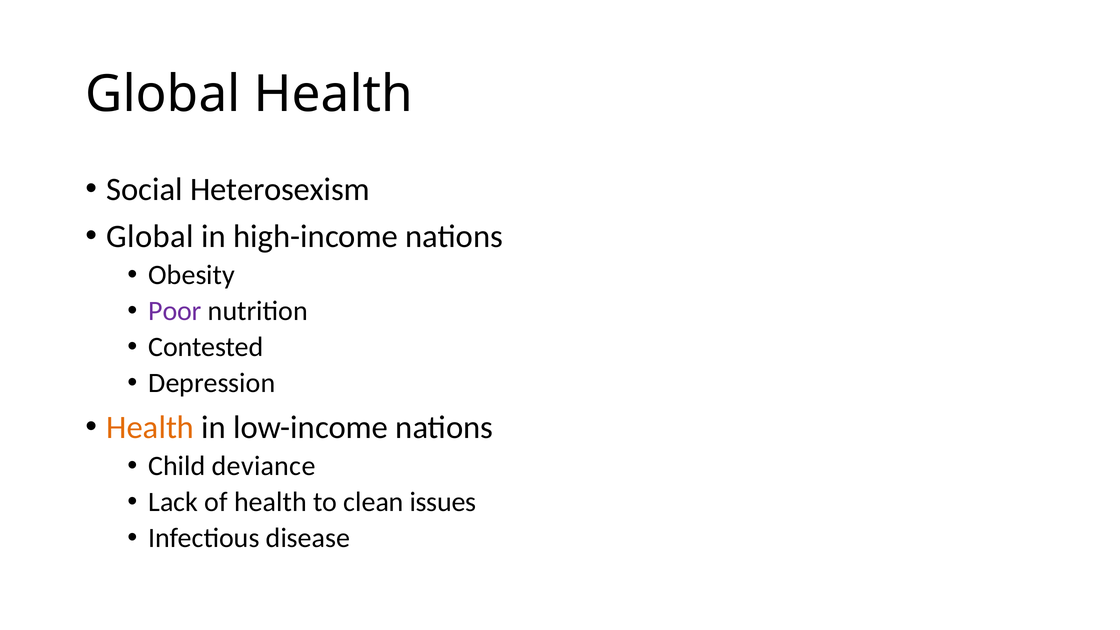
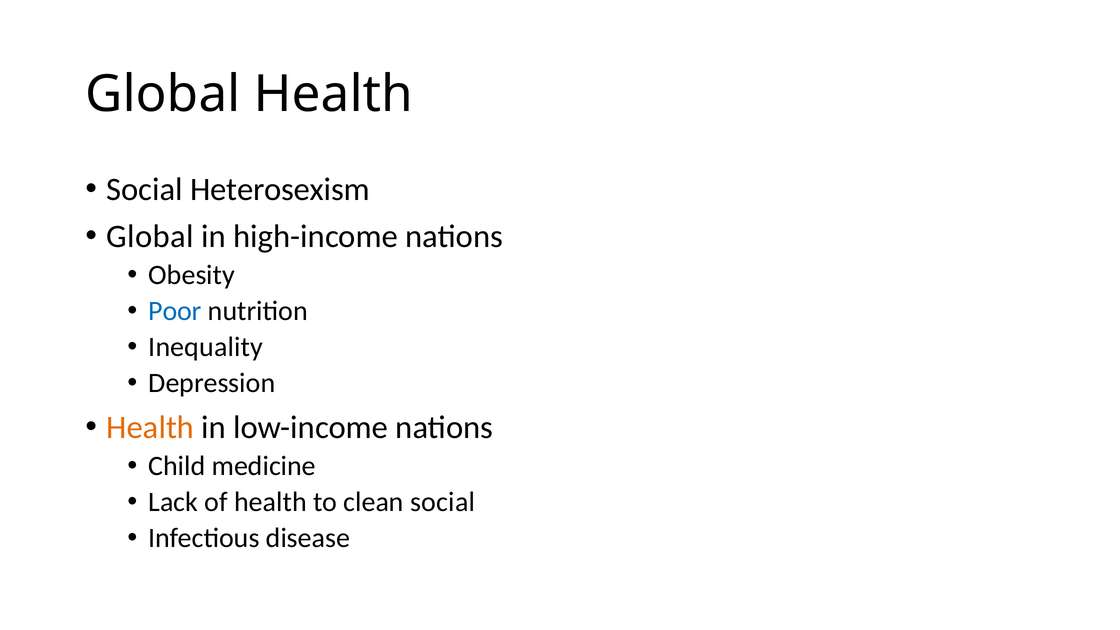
Poor colour: purple -> blue
Contested: Contested -> Inequality
deviance: deviance -> medicine
clean issues: issues -> social
